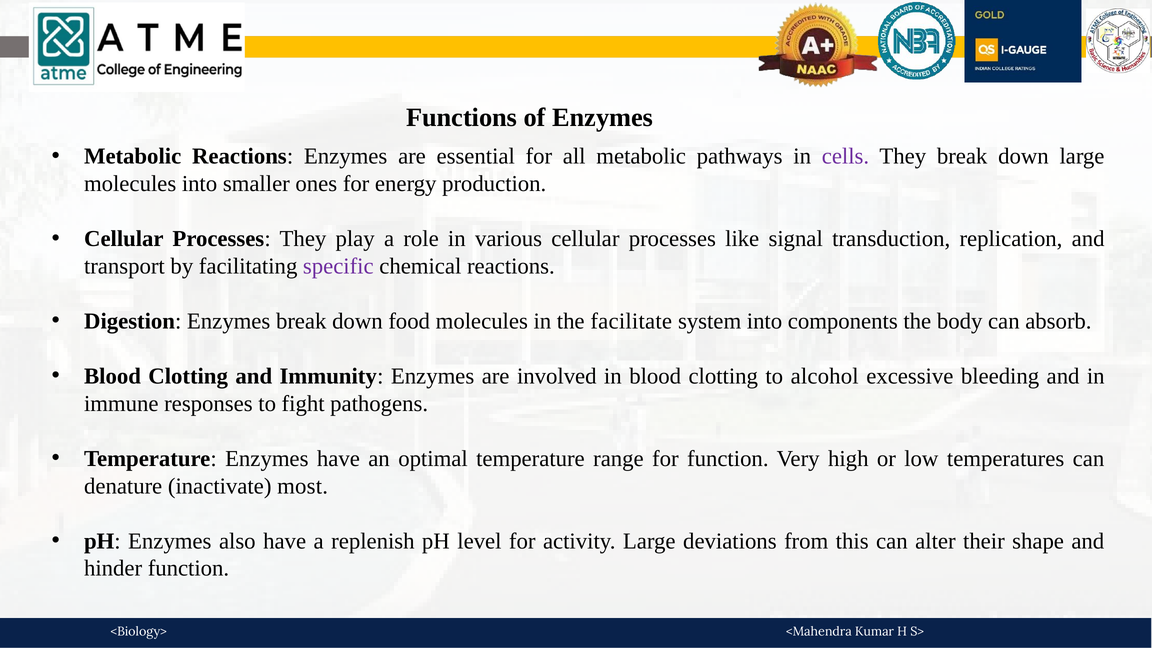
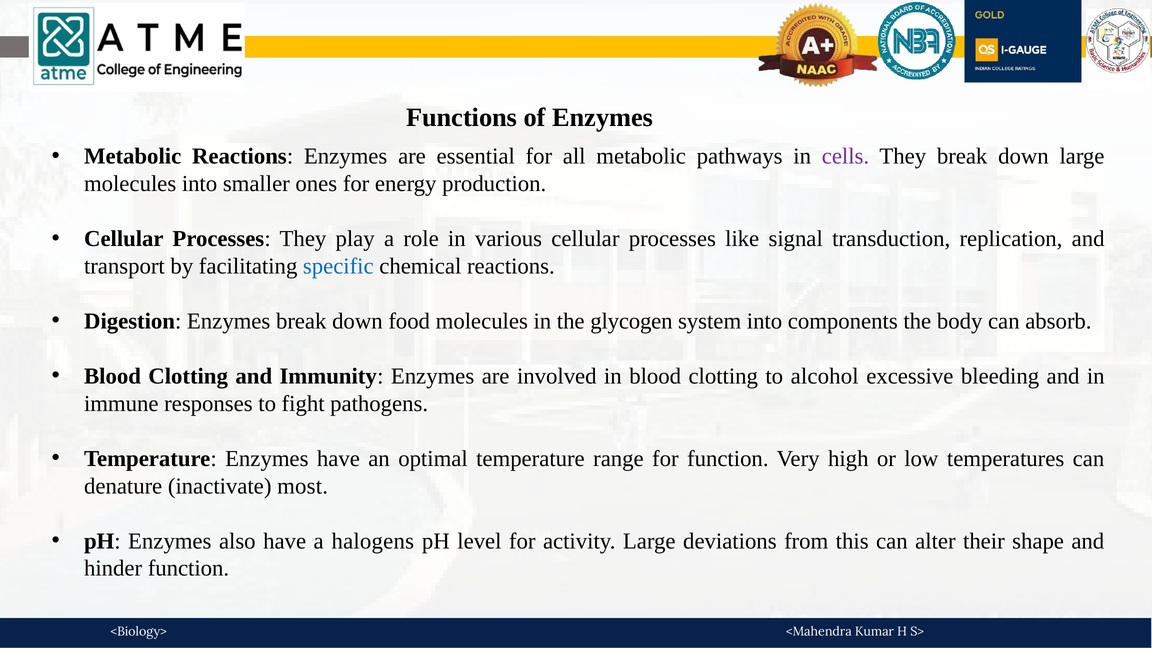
specific colour: purple -> blue
facilitate: facilitate -> glycogen
replenish: replenish -> halogens
